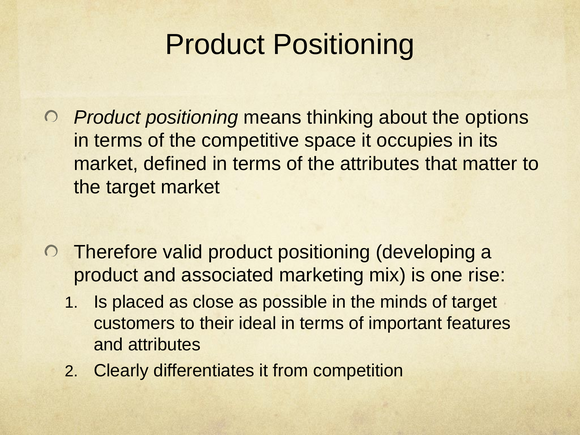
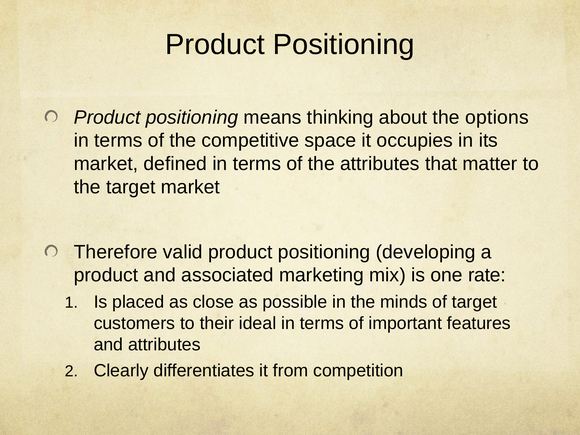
rise: rise -> rate
